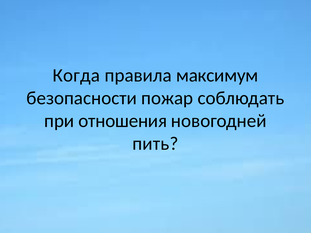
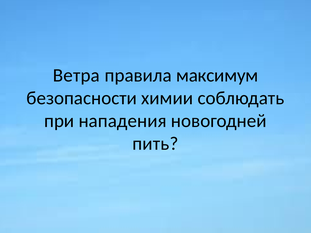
Когда: Когда -> Ветра
пожар: пожар -> химии
отношения: отношения -> нападения
